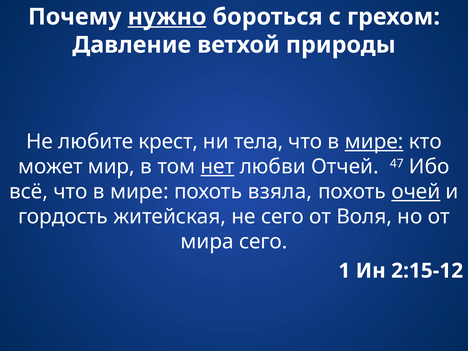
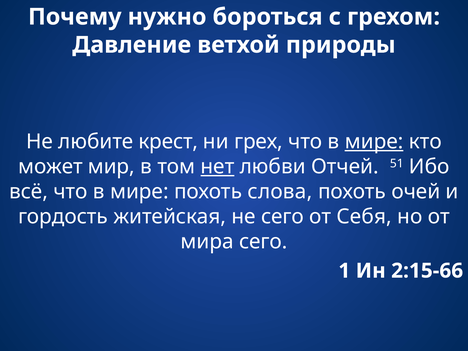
нужно underline: present -> none
тела: тела -> грех
47: 47 -> 51
взяла: взяла -> слова
очей underline: present -> none
Воля: Воля -> Себя
2:15-12: 2:15-12 -> 2:15-66
